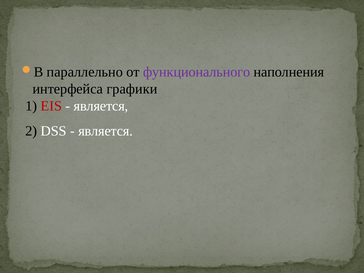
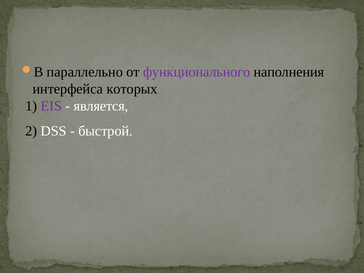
графики: графики -> которых
EIS colour: red -> purple
является at (106, 131): является -> быстрой
